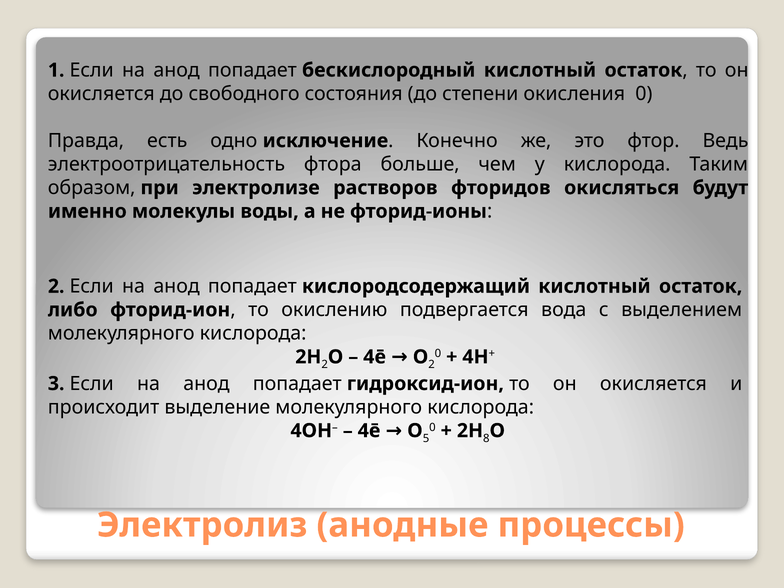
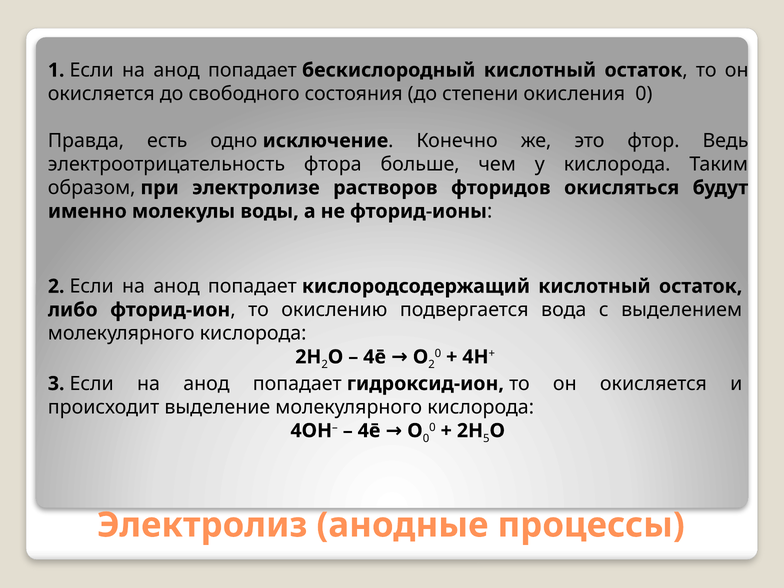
5 at (426, 438): 5 -> 0
8: 8 -> 5
